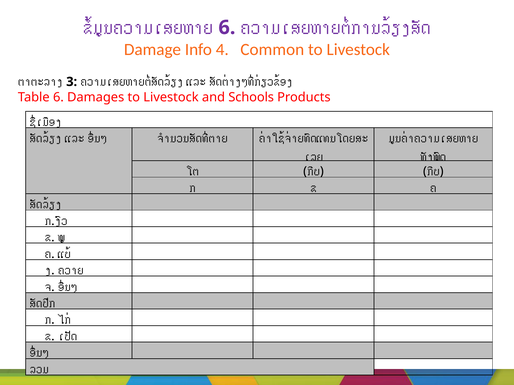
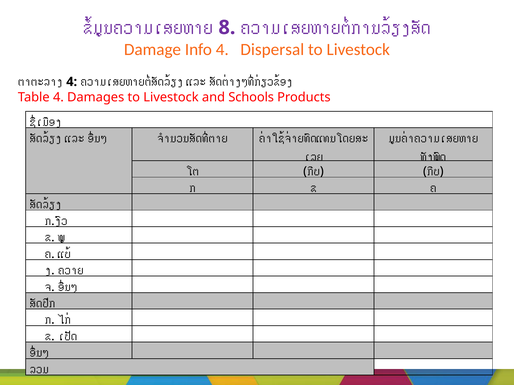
6 at (227, 28): 6 -> 8
Common: Common -> Dispersal
3 at (72, 82): 3 -> 4
Table 6: 6 -> 4
